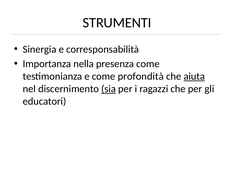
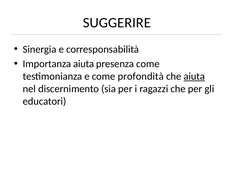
STRUMENTI: STRUMENTI -> SUGGERIRE
Importanza nella: nella -> aiuta
sia underline: present -> none
